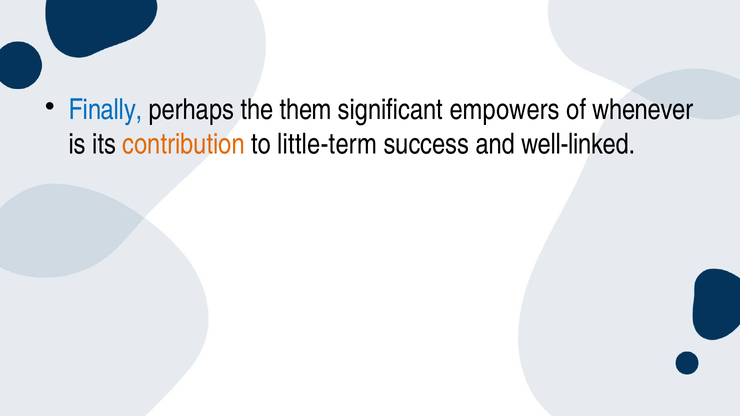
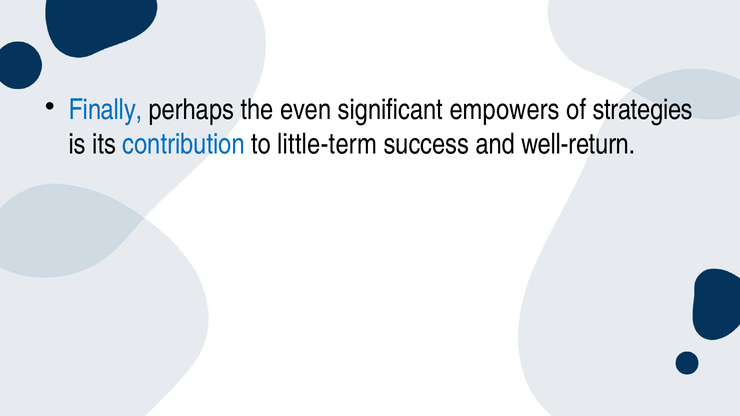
them: them -> even
whenever: whenever -> strategies
contribution colour: orange -> blue
well-linked: well-linked -> well-return
